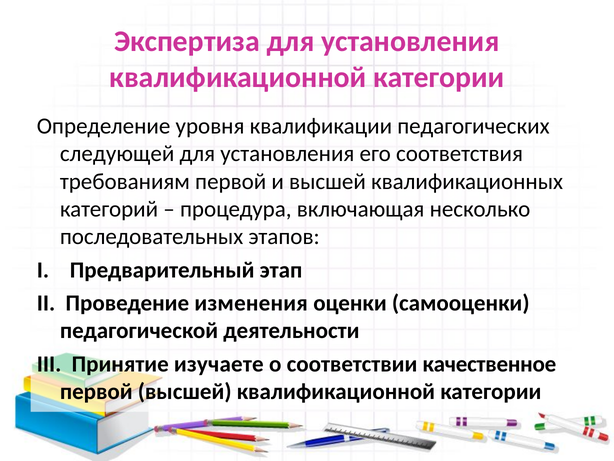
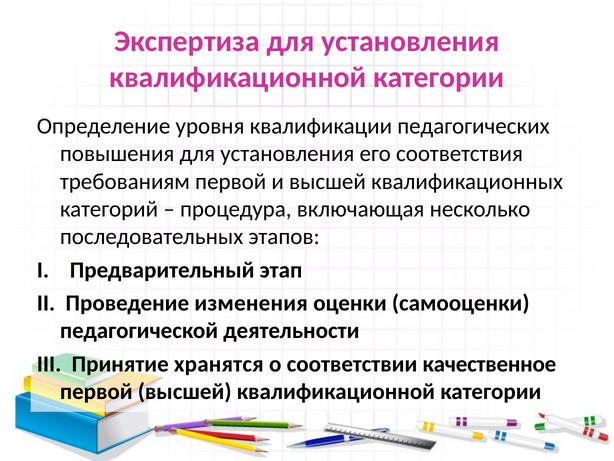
следующей: следующей -> повышения
изучаете: изучаете -> хранятся
